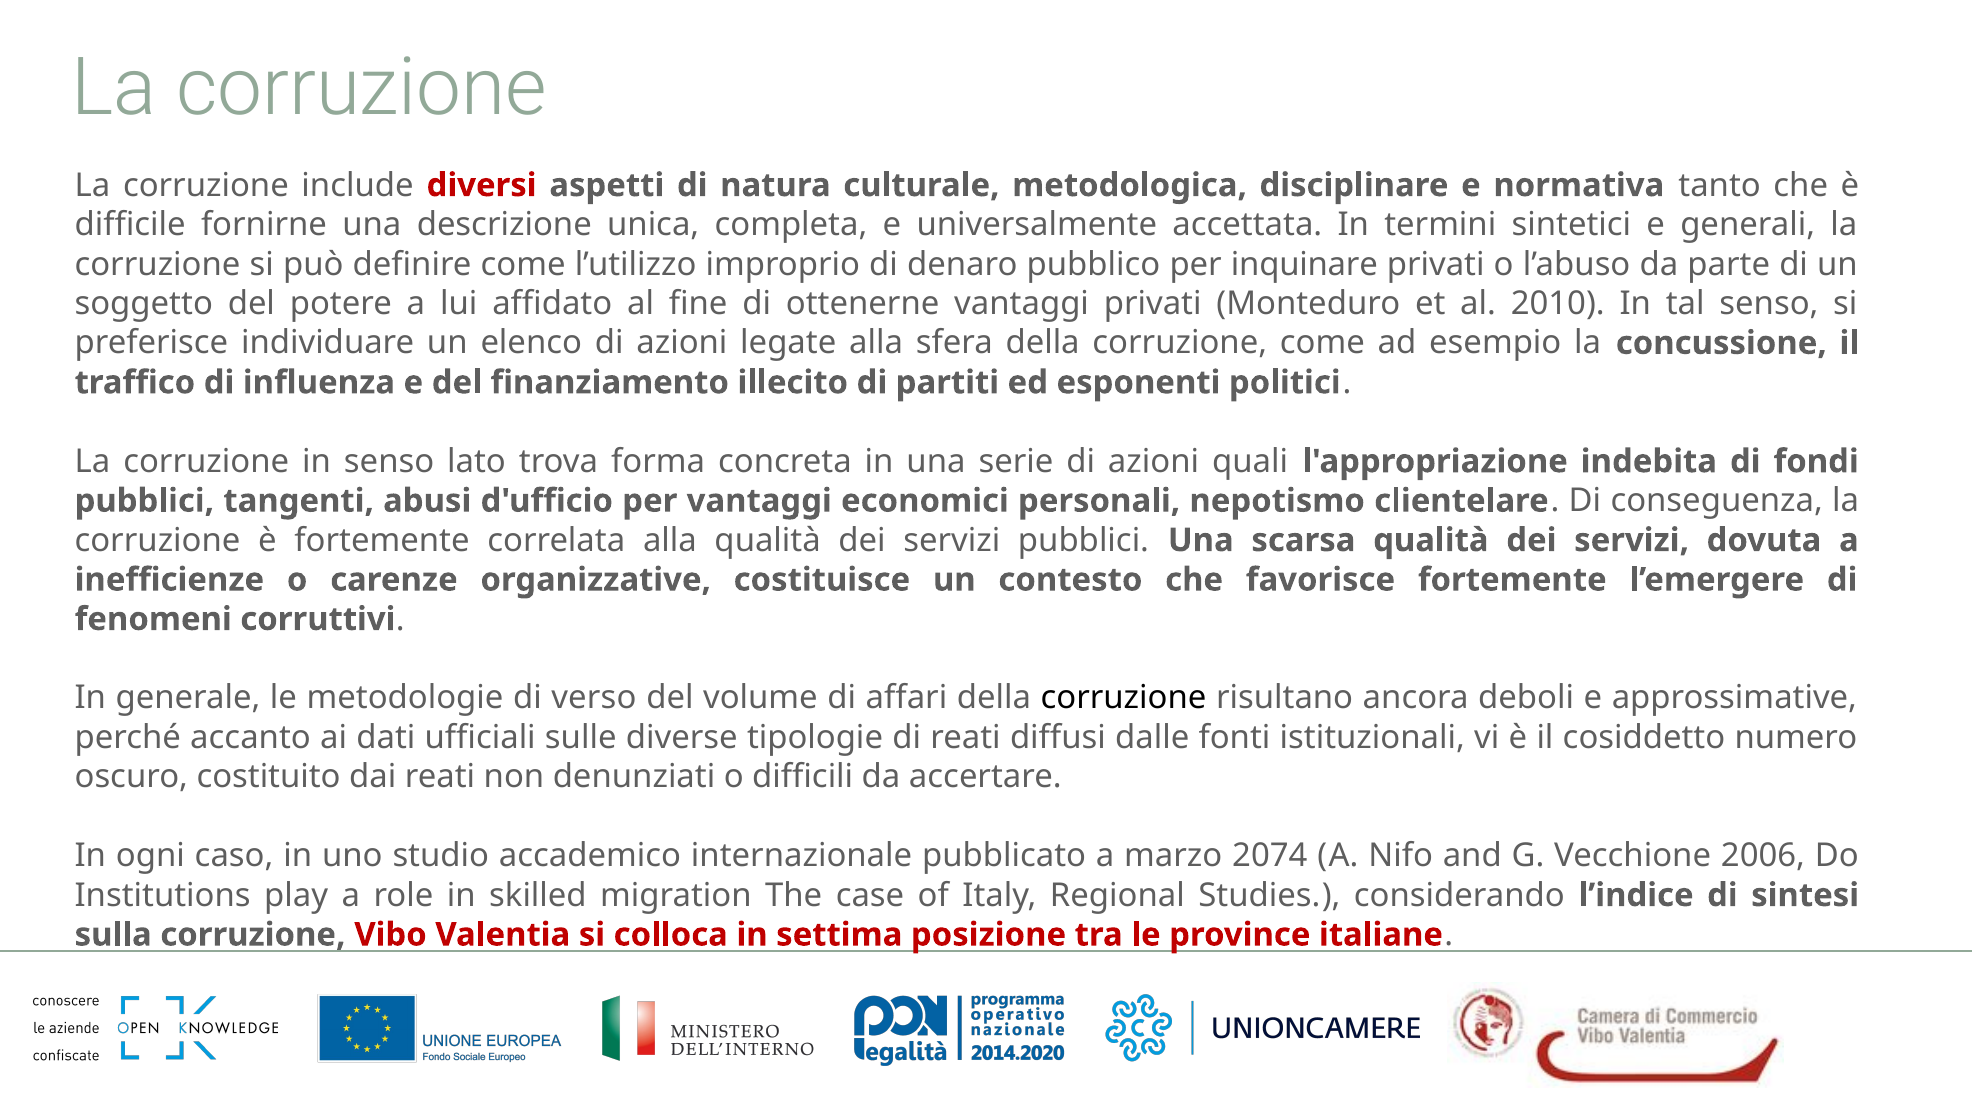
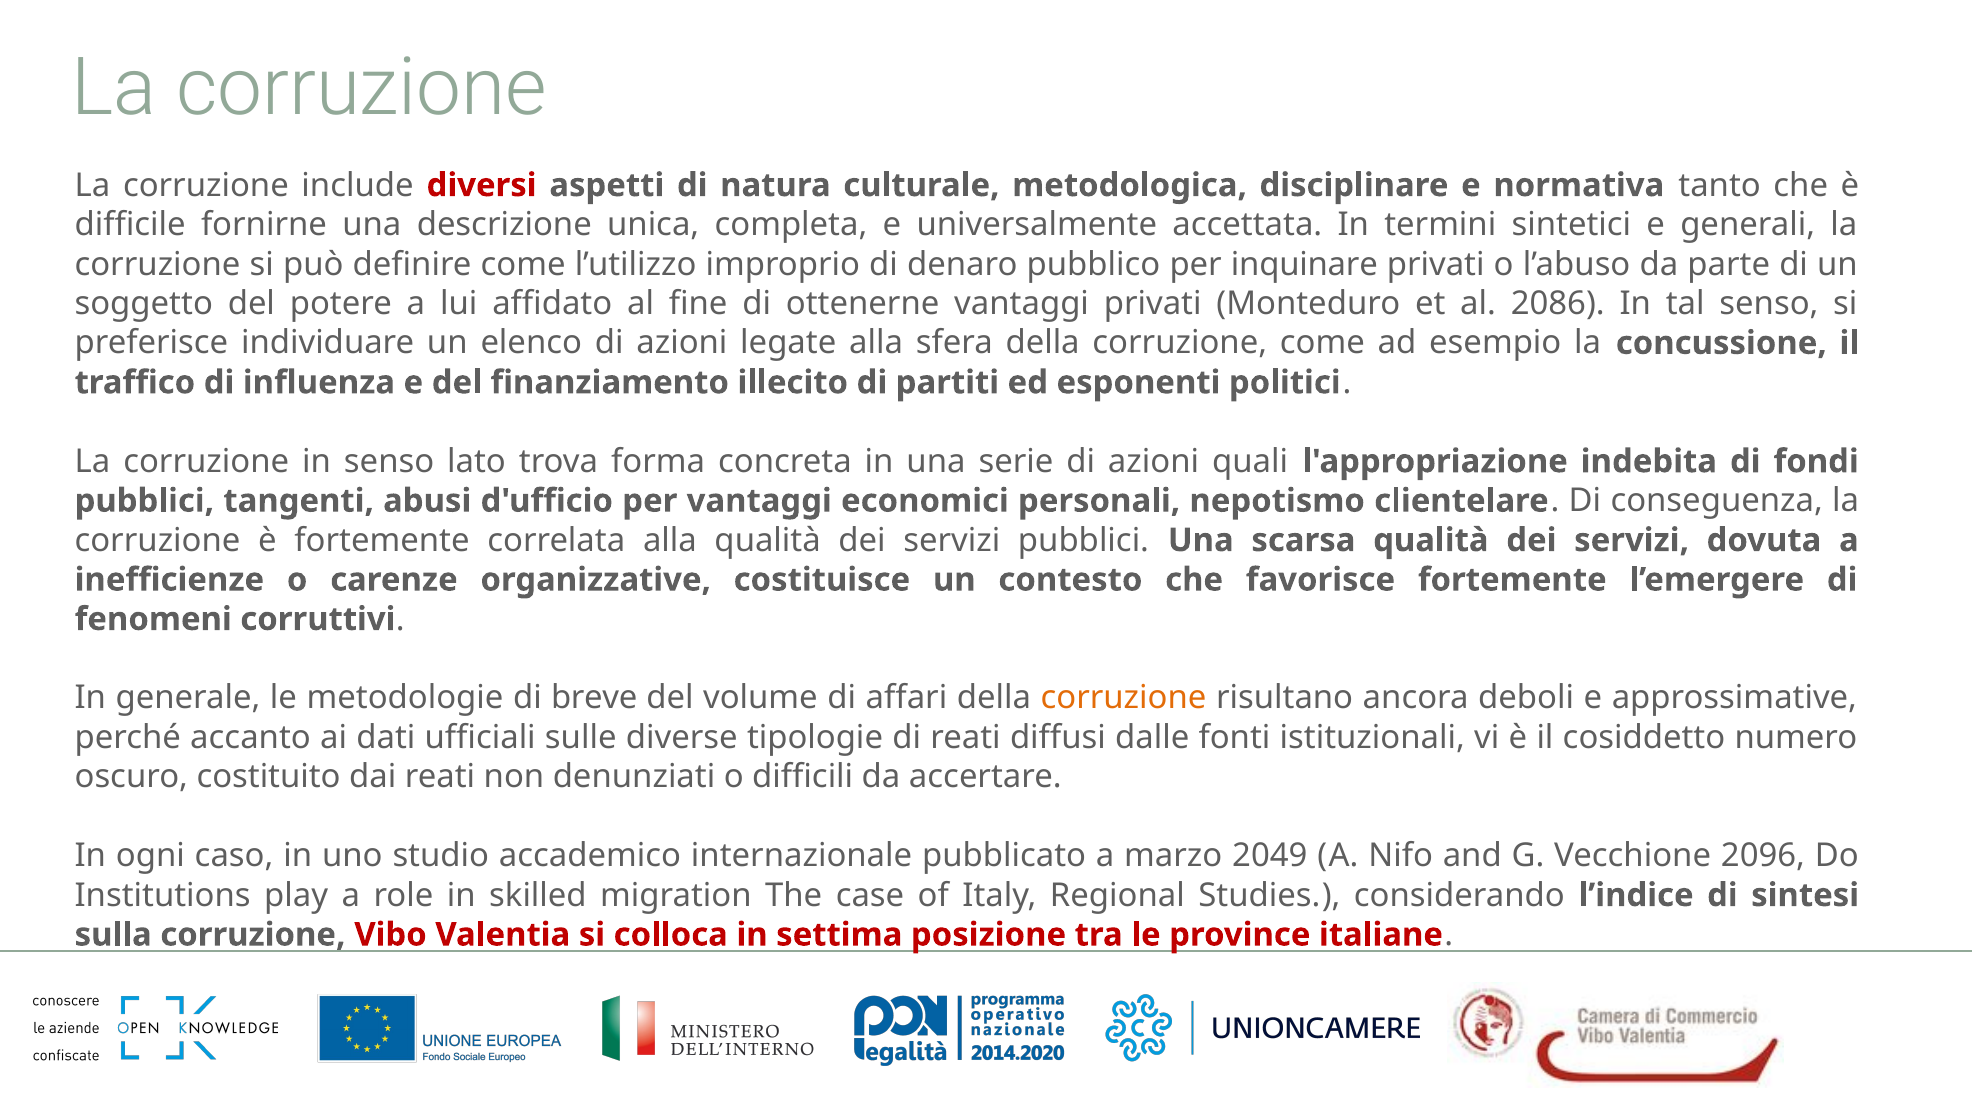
2010: 2010 -> 2086
verso: verso -> breve
corruzione at (1124, 698) colour: black -> orange
2074: 2074 -> 2049
2006: 2006 -> 2096
